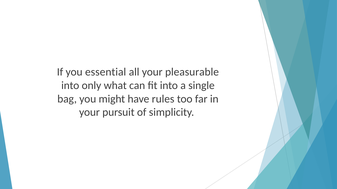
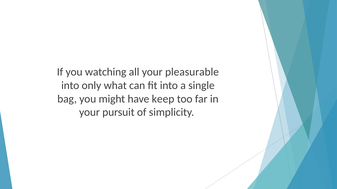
essential: essential -> watching
rules: rules -> keep
